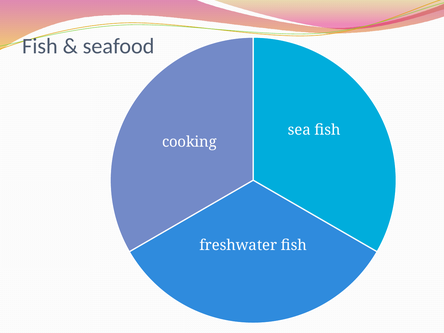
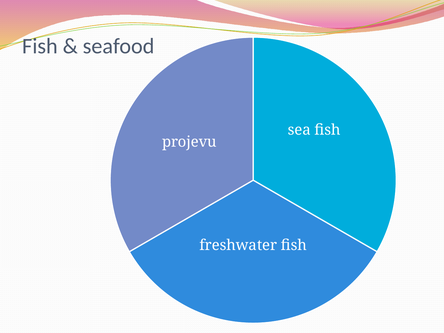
cooking: cooking -> projevu
